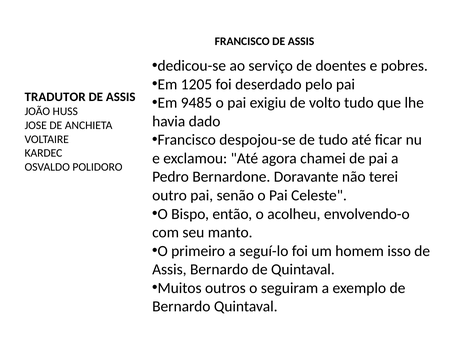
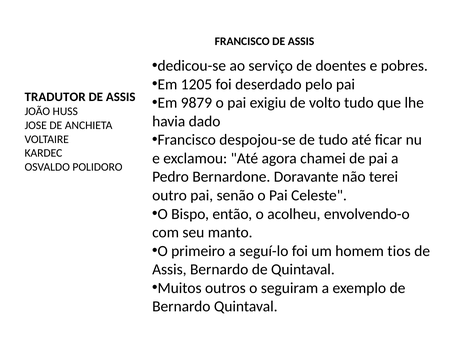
9485: 9485 -> 9879
isso: isso -> tios
